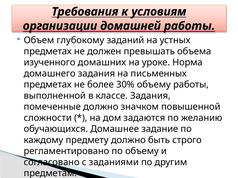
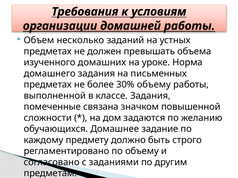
глубокому: глубокому -> несколько
помеченные должно: должно -> связана
